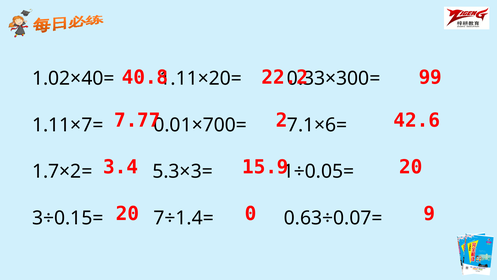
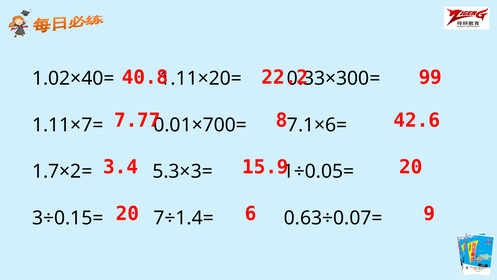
2: 2 -> 8
0: 0 -> 6
